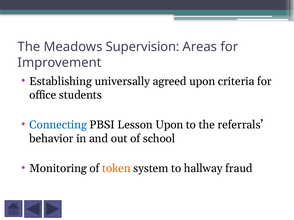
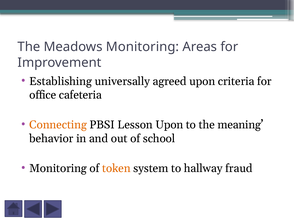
Meadows Supervision: Supervision -> Monitoring
students: students -> cafeteria
Connecting colour: blue -> orange
referrals: referrals -> meaning
